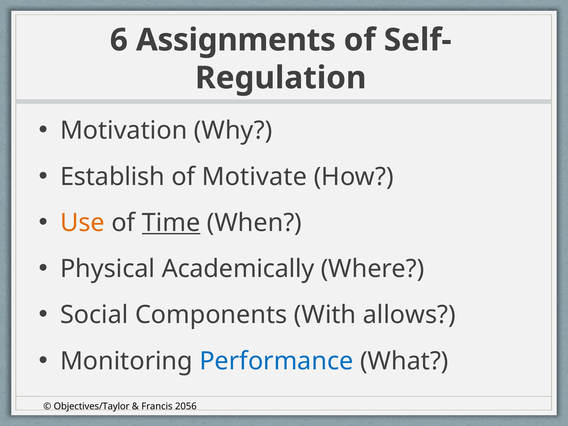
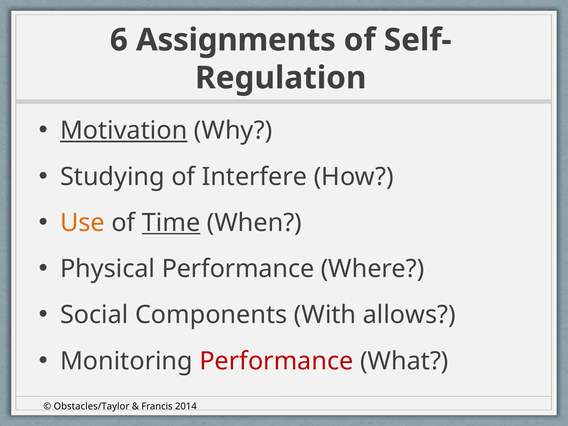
Motivation underline: none -> present
Establish: Establish -> Studying
Motivate: Motivate -> Interfere
Physical Academically: Academically -> Performance
Performance at (276, 361) colour: blue -> red
Objectives/Taylor: Objectives/Taylor -> Obstacles/Taylor
2056: 2056 -> 2014
